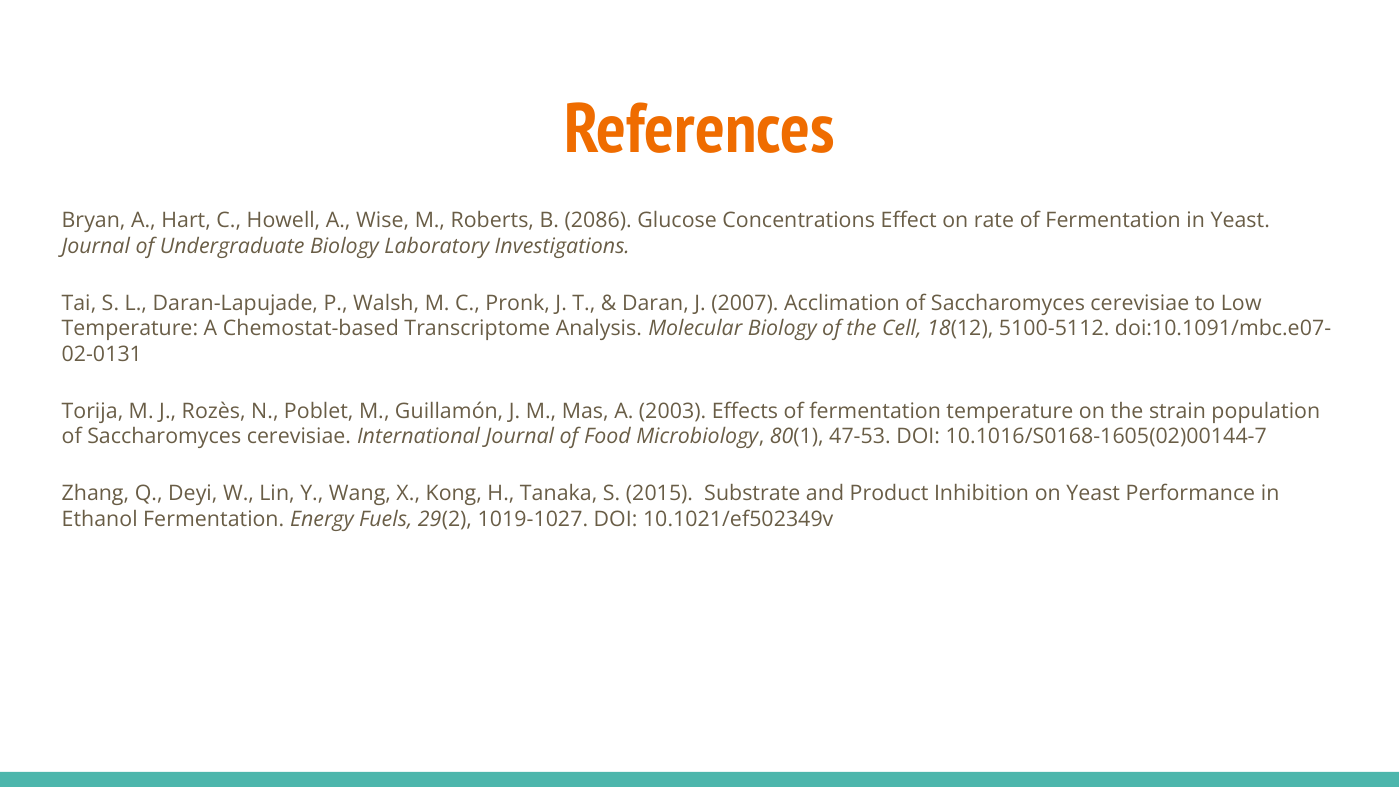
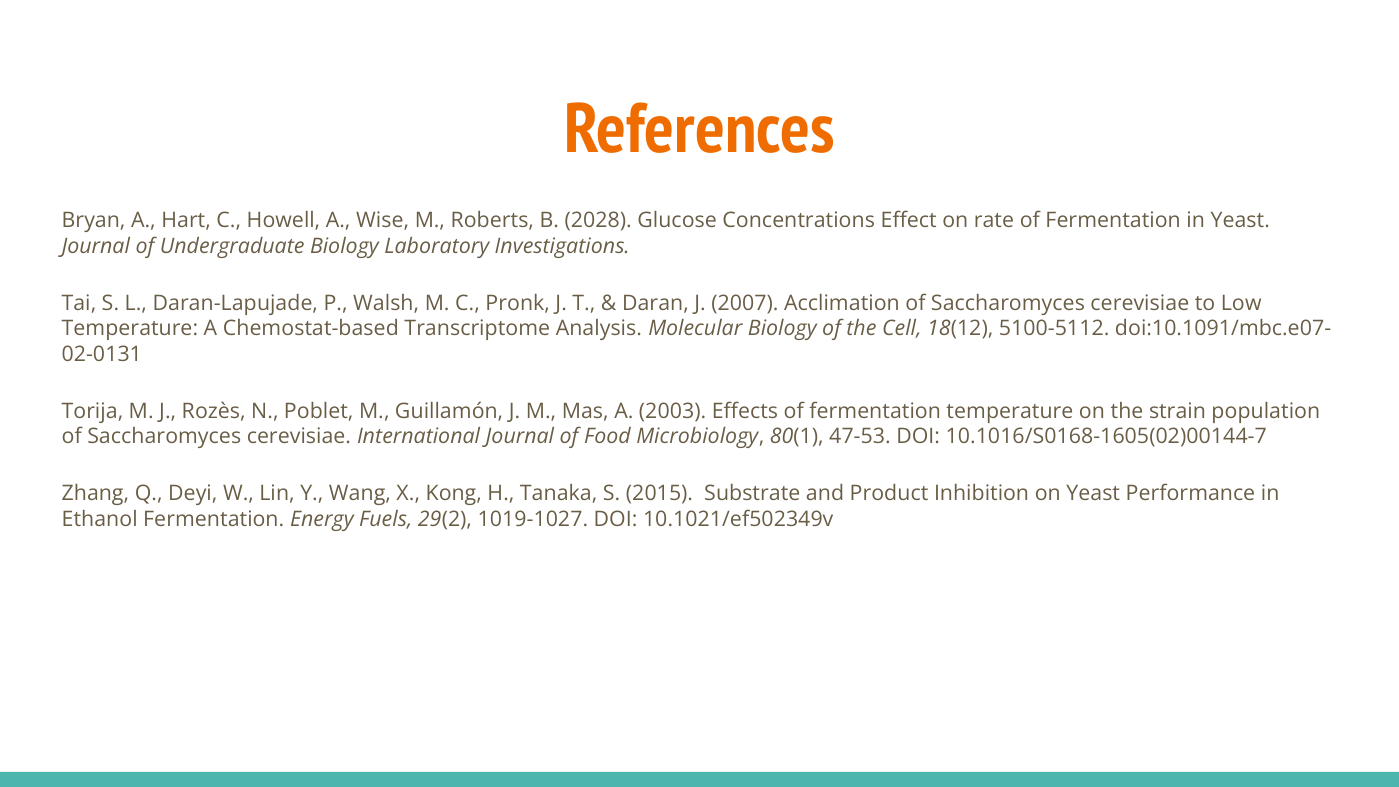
2086: 2086 -> 2028
